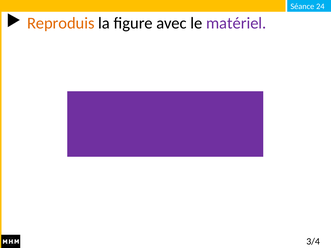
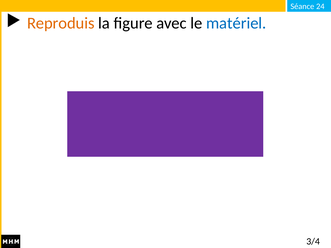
matériel colour: purple -> blue
